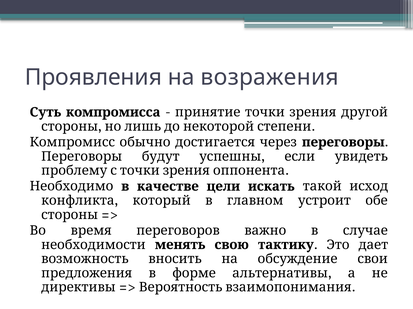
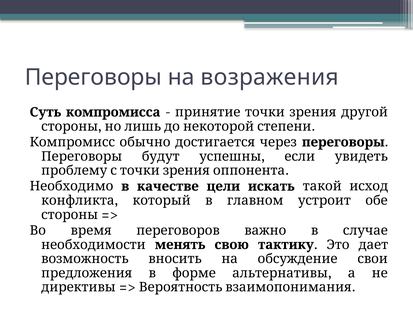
Проявления at (93, 77): Проявления -> Переговоры
